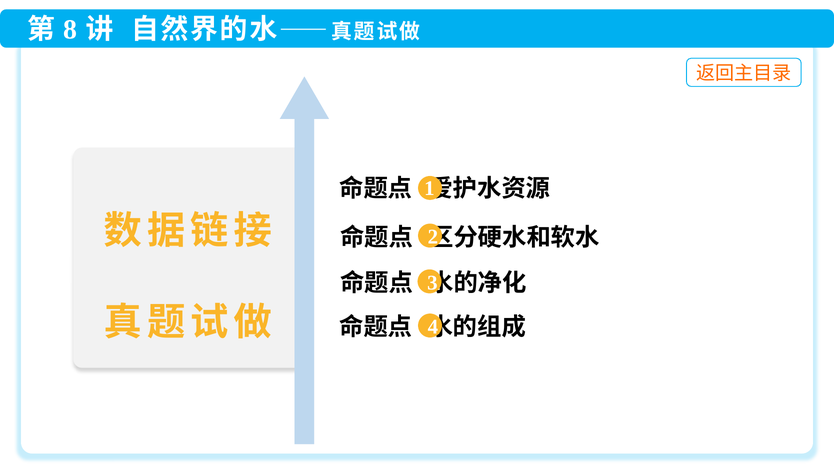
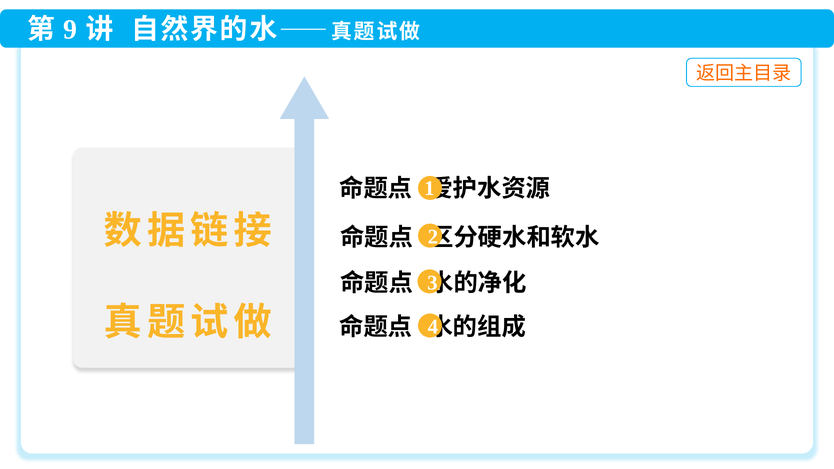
8: 8 -> 9
